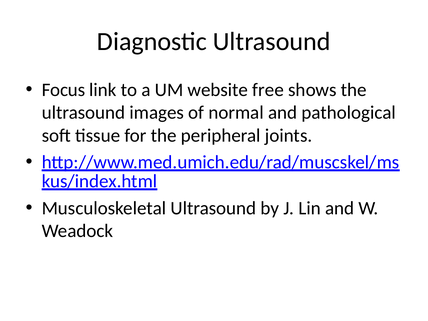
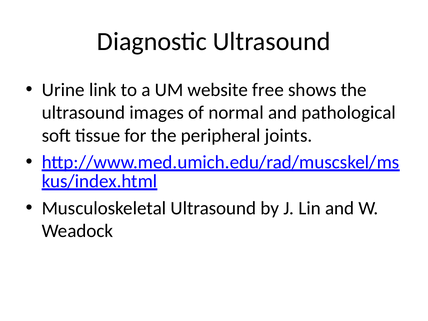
Focus: Focus -> Urine
